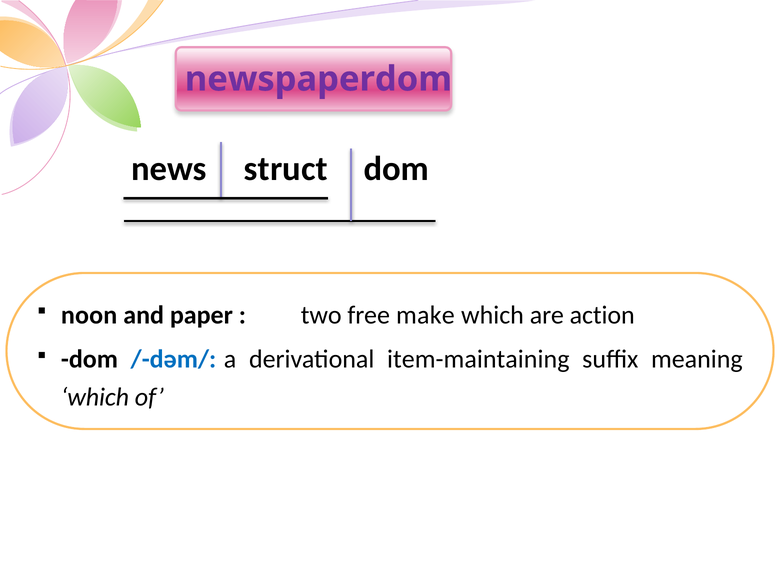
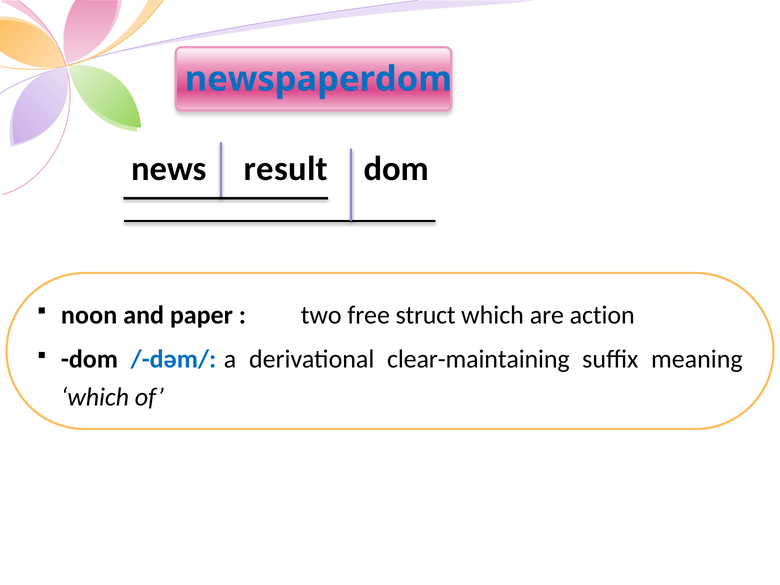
newspaperdom colour: purple -> blue
struct: struct -> result
make: make -> struct
item-maintaining: item-maintaining -> clear-maintaining
